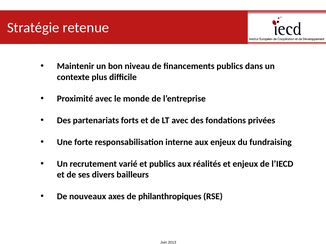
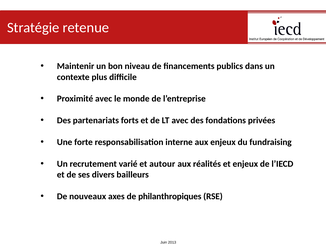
et publics: publics -> autour
